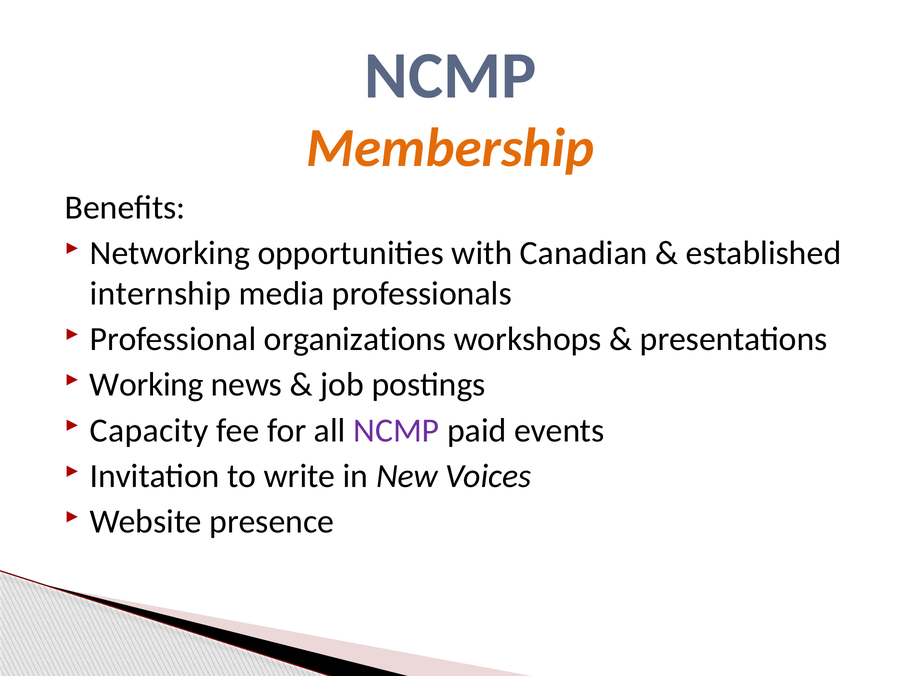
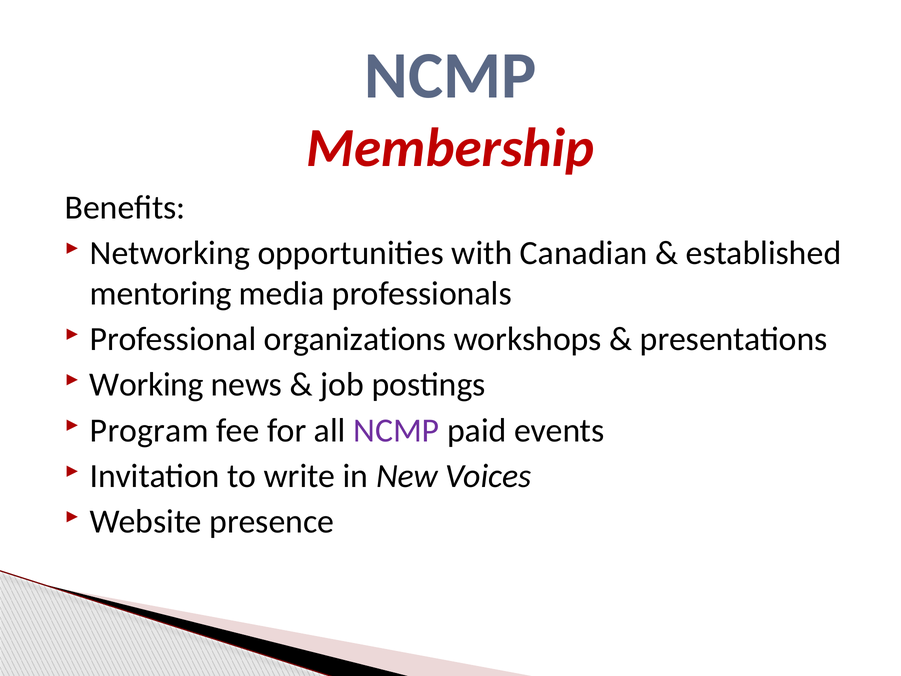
Membership colour: orange -> red
internship: internship -> mentoring
Capacity: Capacity -> Program
